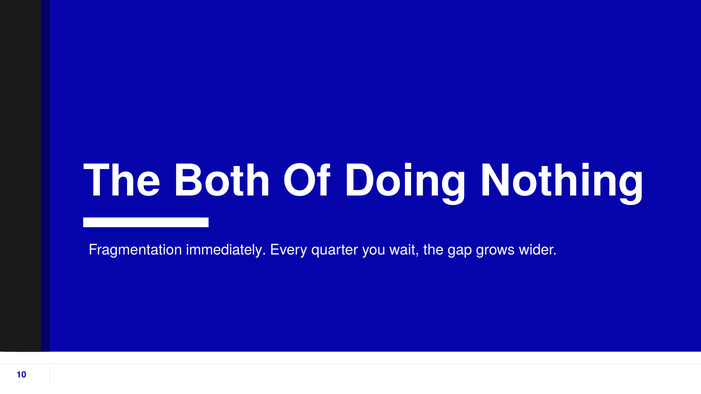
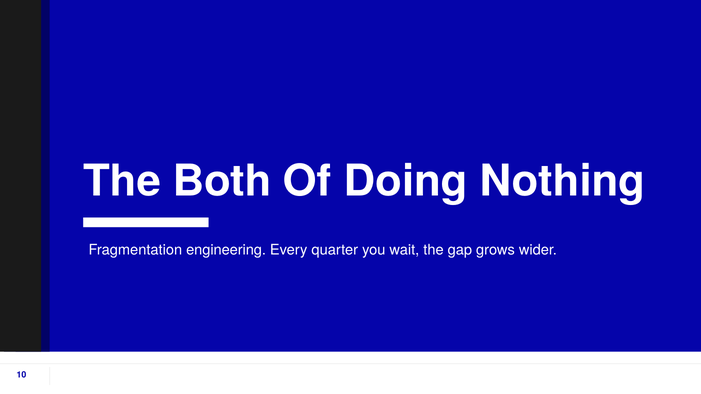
immediately: immediately -> engineering
